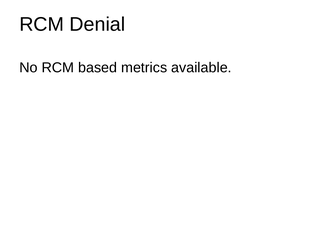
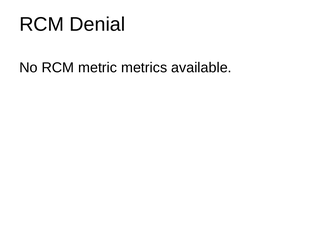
based: based -> metric
